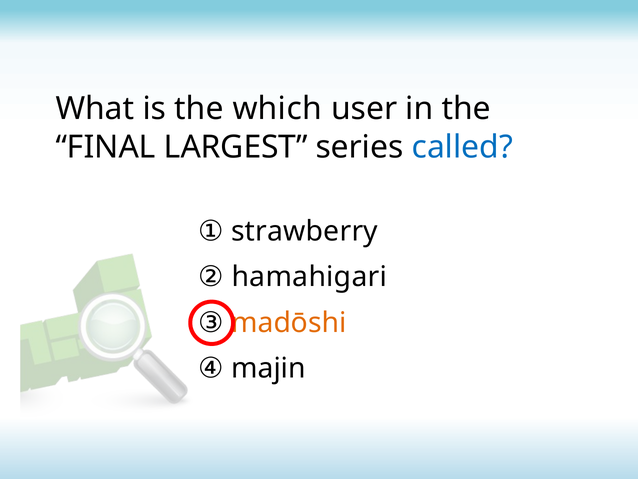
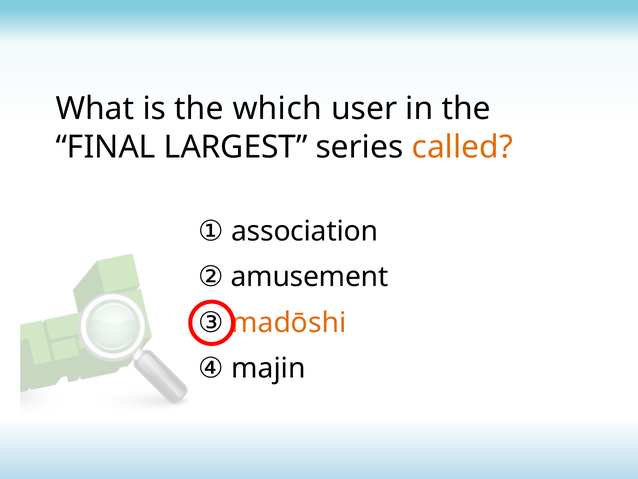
called colour: blue -> orange
strawberry: strawberry -> association
hamahigari: hamahigari -> amusement
